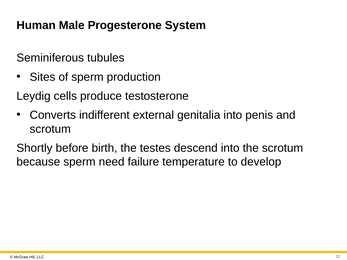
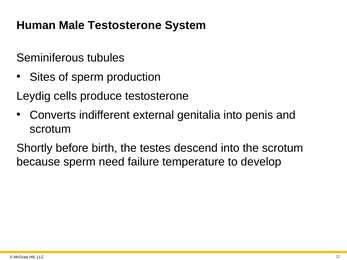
Male Progesterone: Progesterone -> Testosterone
